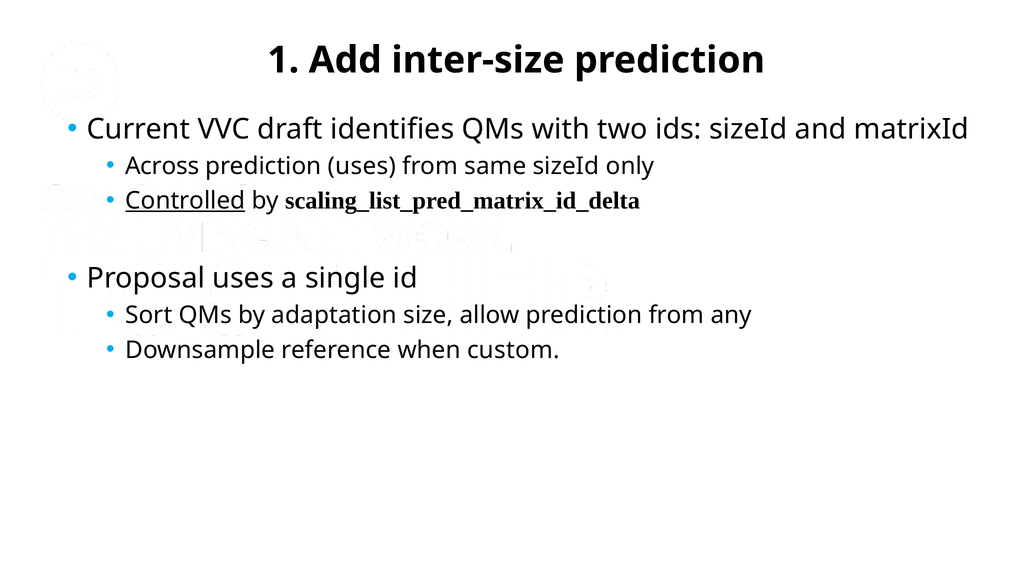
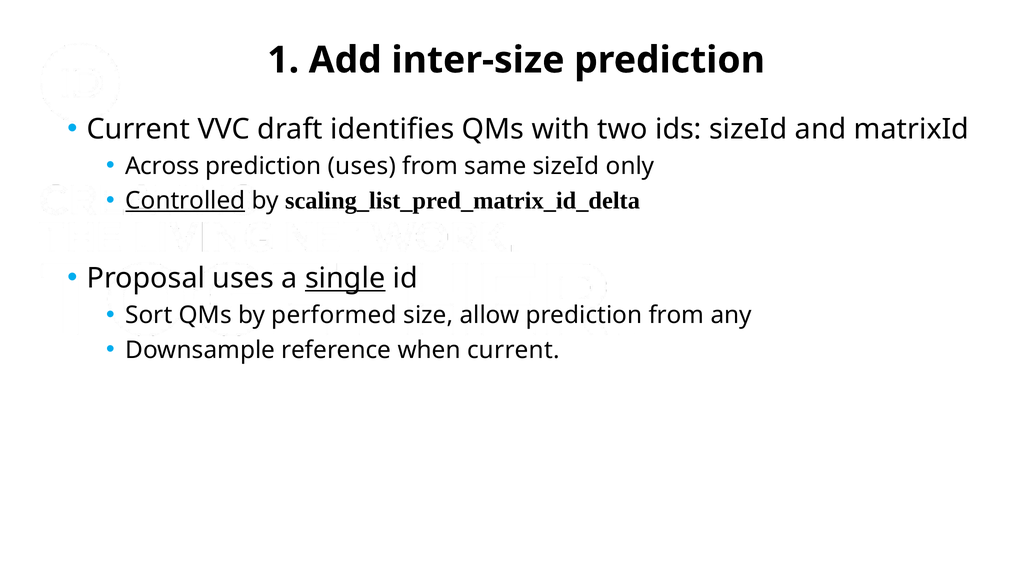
single underline: none -> present
adaptation: adaptation -> performed
when custom: custom -> current
